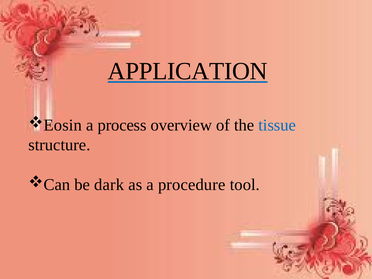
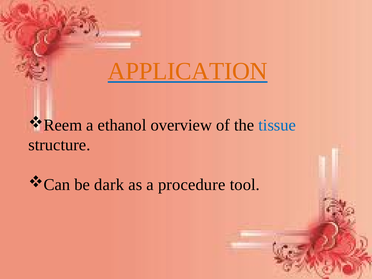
APPLICATION colour: black -> orange
Eosin: Eosin -> Reem
process: process -> ethanol
